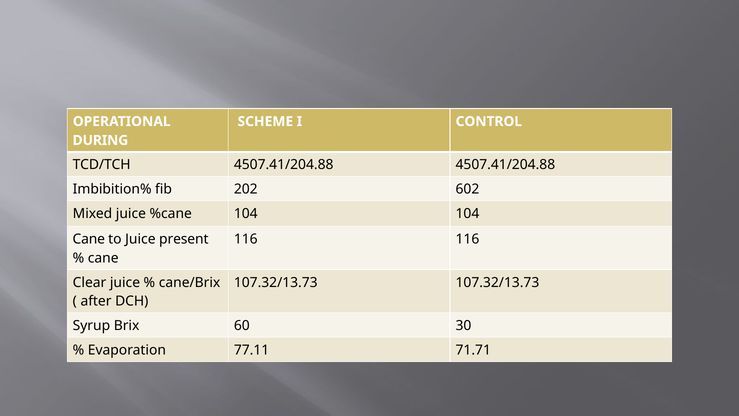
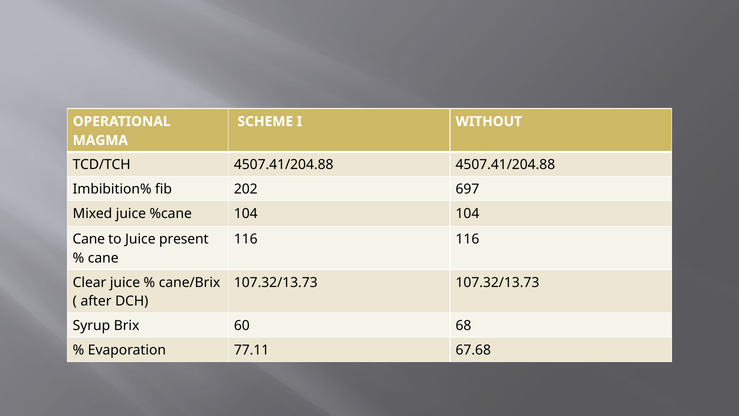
CONTROL: CONTROL -> WITHOUT
DURING: DURING -> MAGMA
602: 602 -> 697
30: 30 -> 68
71.71: 71.71 -> 67.68
